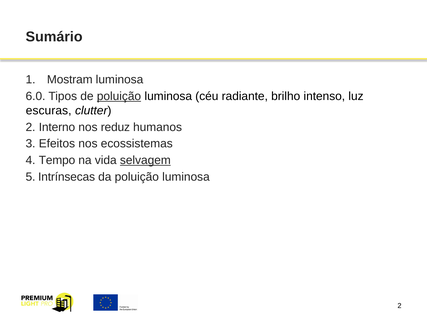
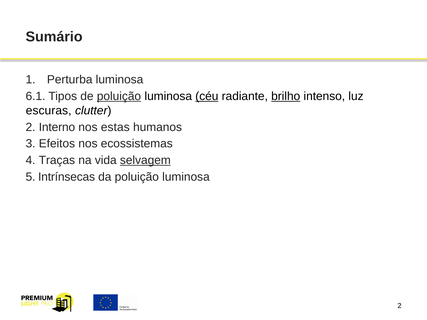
Mostram: Mostram -> Perturba
6.0: 6.0 -> 6.1
céu underline: none -> present
brilho underline: none -> present
reduz: reduz -> estas
Tempo: Tempo -> Traças
